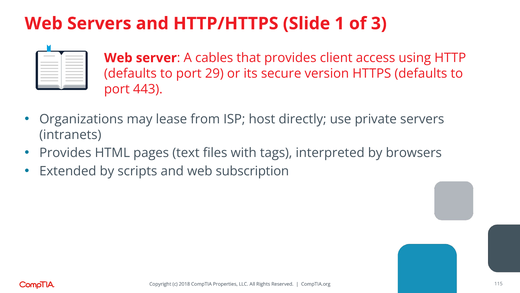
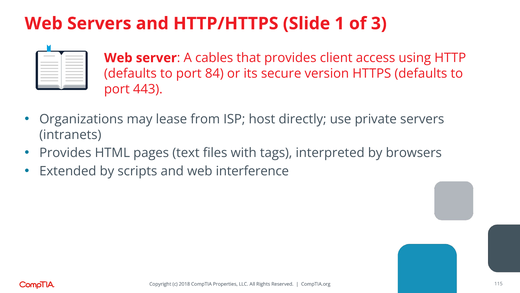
29: 29 -> 84
subscription: subscription -> interference
